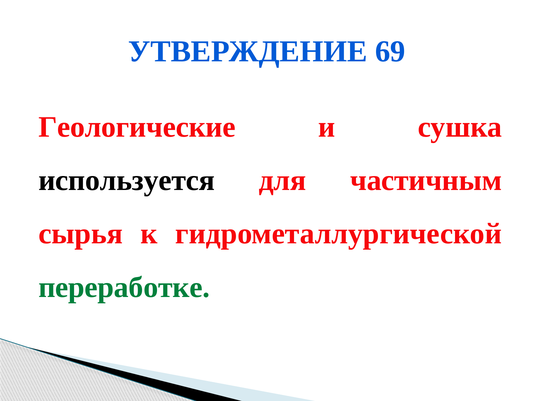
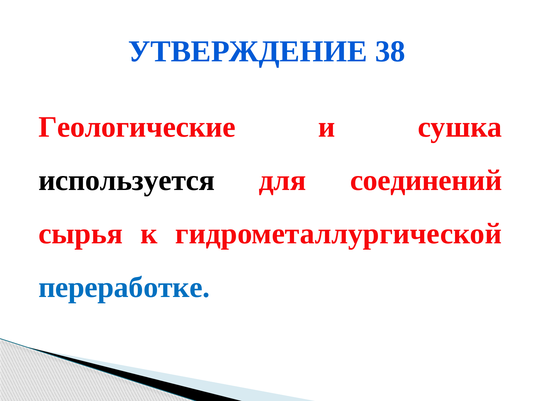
69: 69 -> 38
частичным: частичным -> соединений
переработке colour: green -> blue
